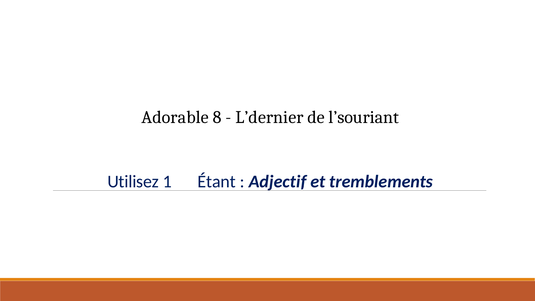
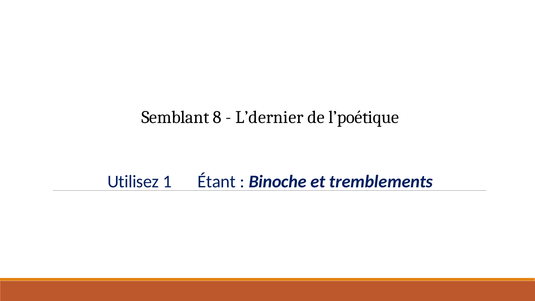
Adorable: Adorable -> Semblant
l’souriant: l’souriant -> l’poétique
Adjectif: Adjectif -> Binoche
